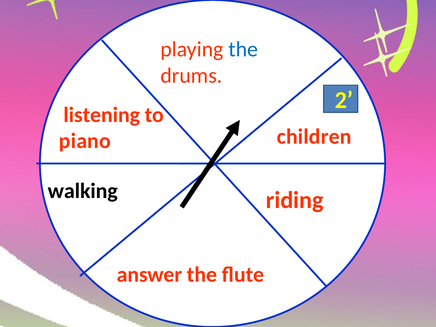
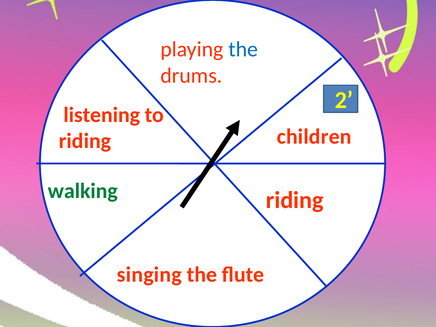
piano at (85, 141): piano -> riding
walking colour: black -> green
answer: answer -> singing
